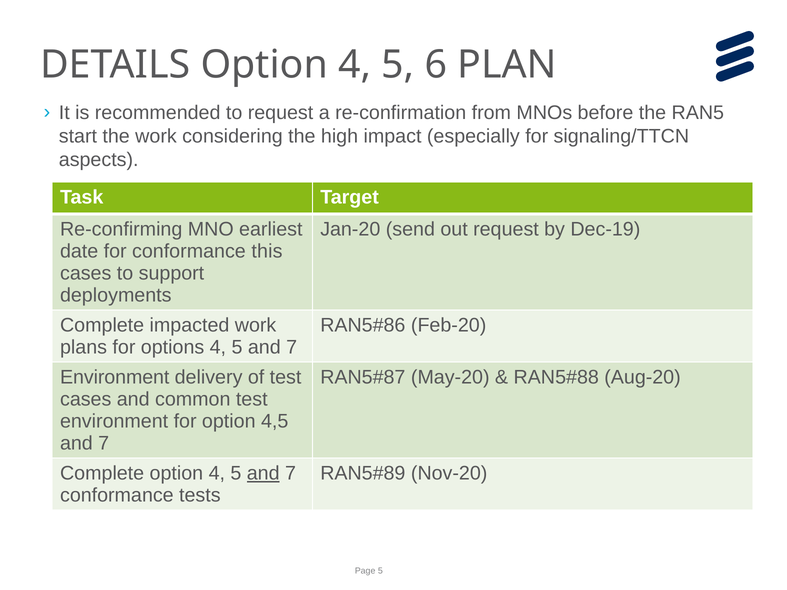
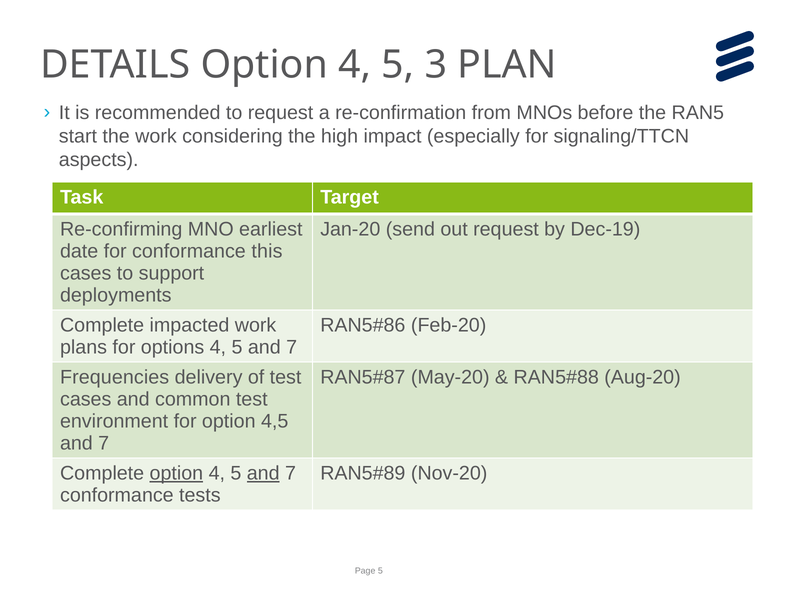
6: 6 -> 3
Environment at (115, 377): Environment -> Frequencies
option at (176, 473) underline: none -> present
